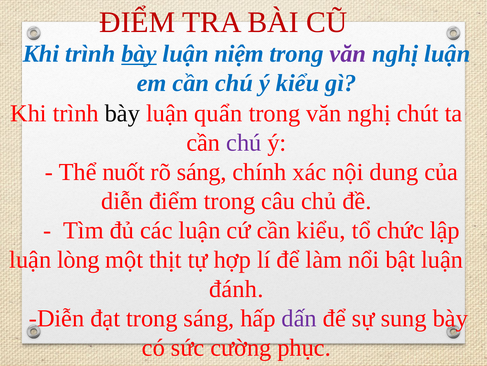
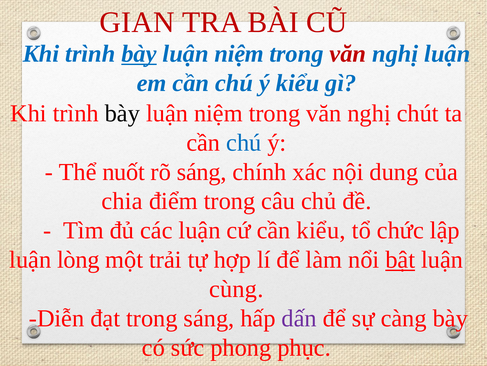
ĐIỂM at (137, 22): ĐIỂM -> GIAN
văn at (348, 54) colour: purple -> red
quẩn at (218, 113): quẩn -> niệm
chú at (244, 142) colour: purple -> blue
diễn at (122, 201): diễn -> chia
thịt: thịt -> trải
bật underline: none -> present
đánh: đánh -> cùng
sung: sung -> càng
cường: cường -> phong
